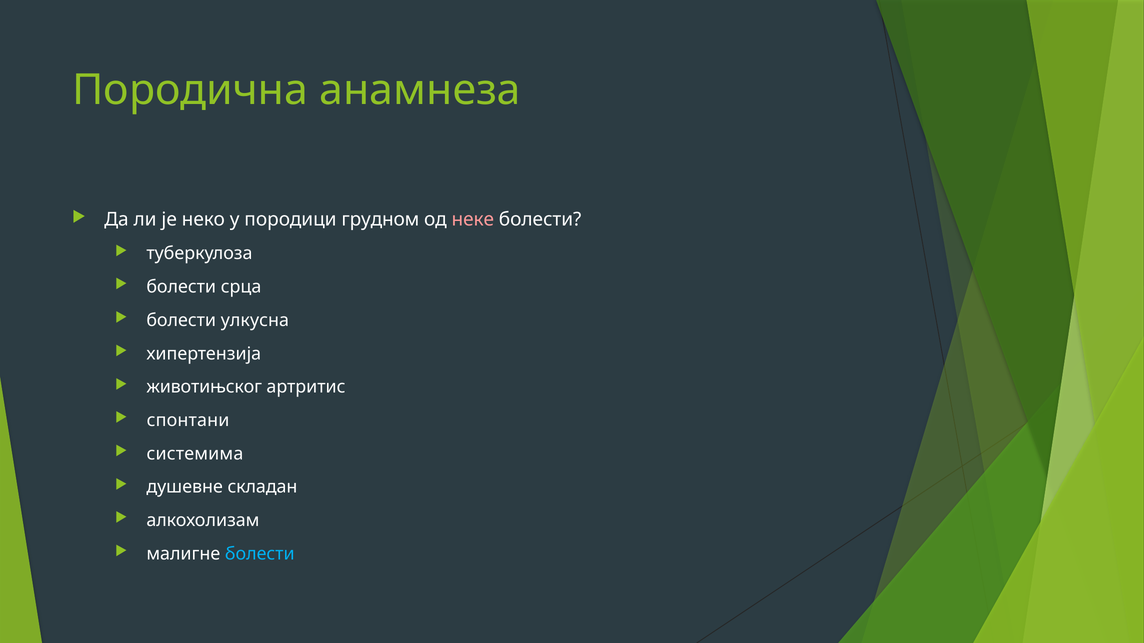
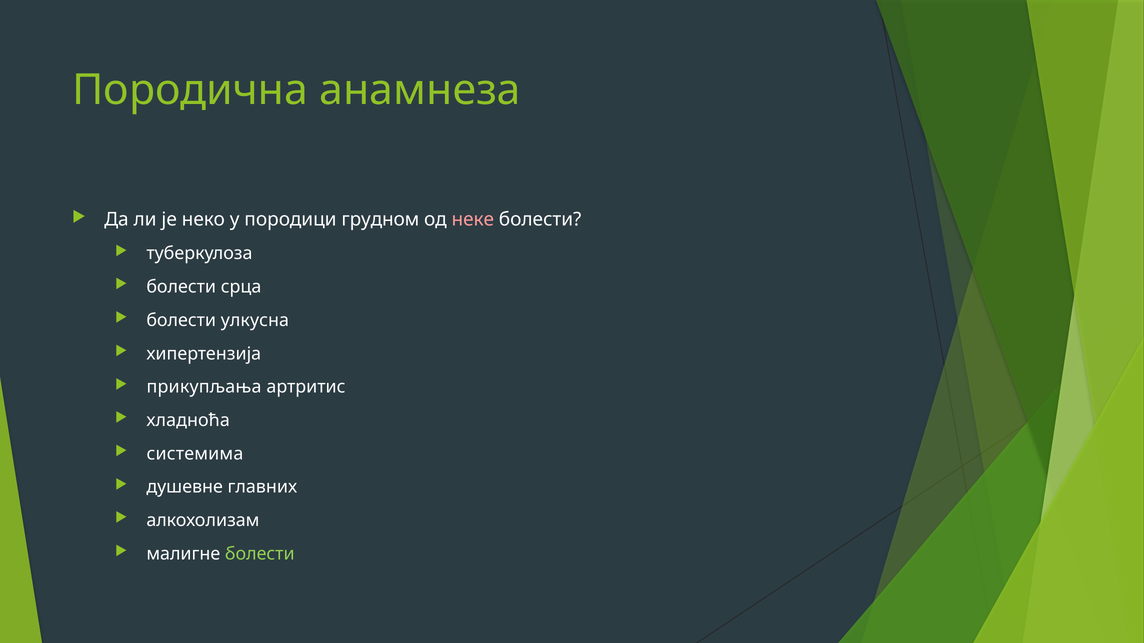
животињског: животињског -> прикупљања
спонтани: спонтани -> хладноћа
складан: складан -> главних
болести at (260, 554) colour: light blue -> light green
